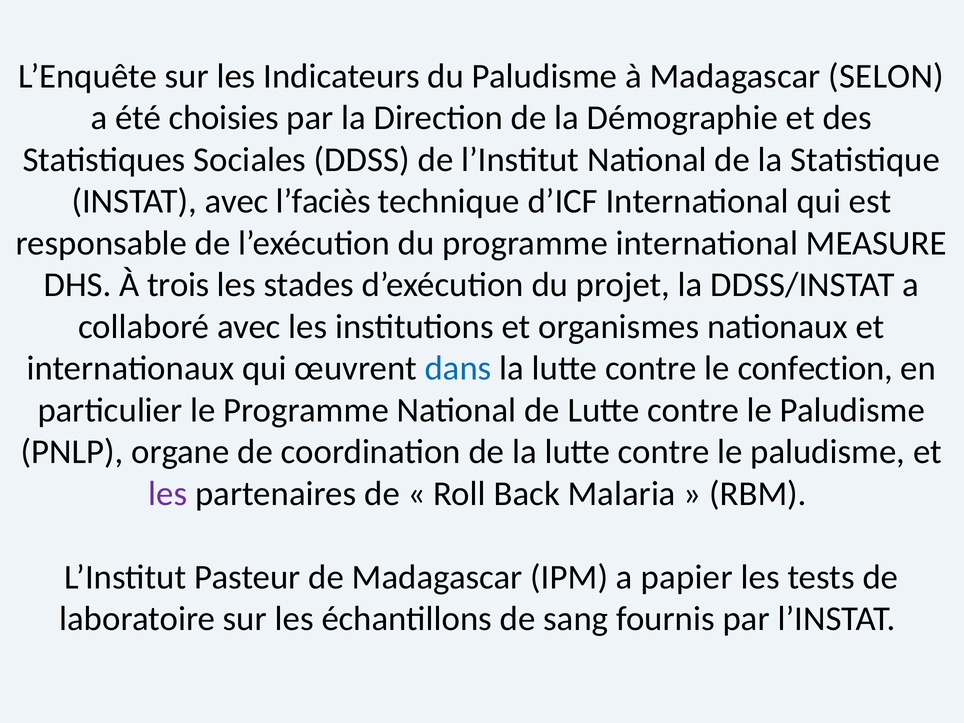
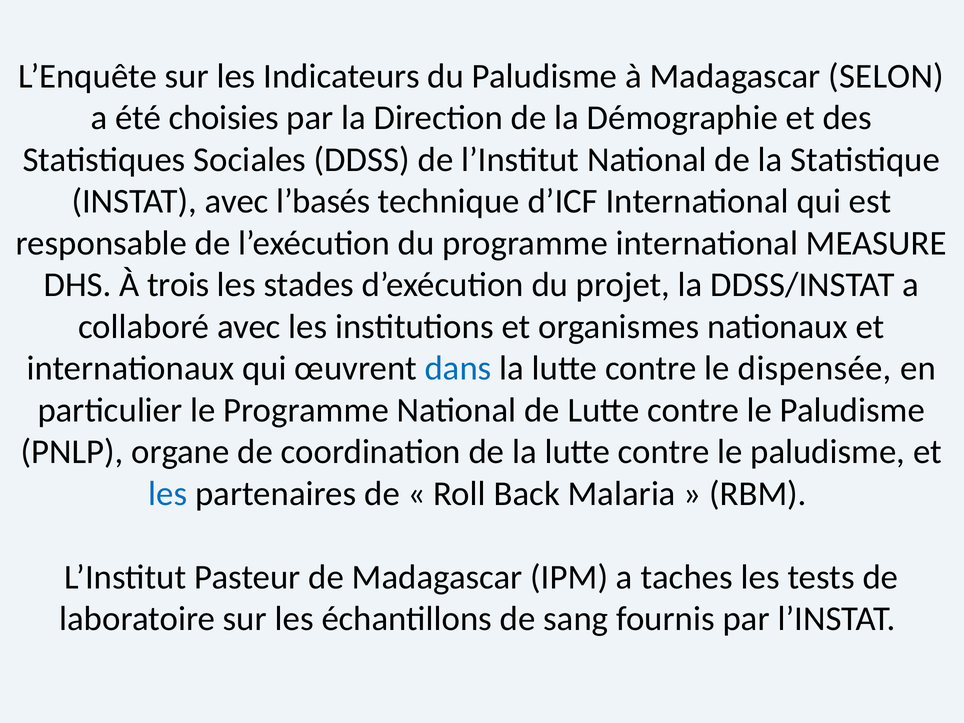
l’faciès: l’faciès -> l’basés
confection: confection -> dispensée
les at (168, 494) colour: purple -> blue
papier: papier -> taches
